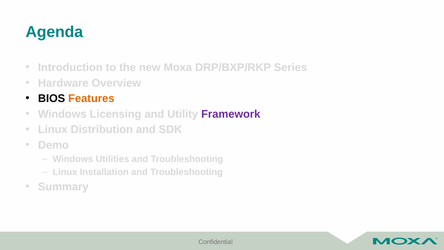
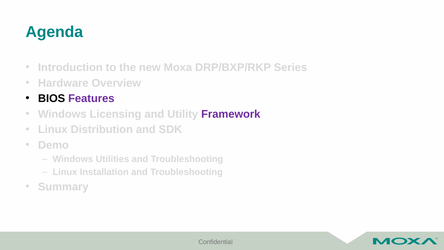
Features colour: orange -> purple
